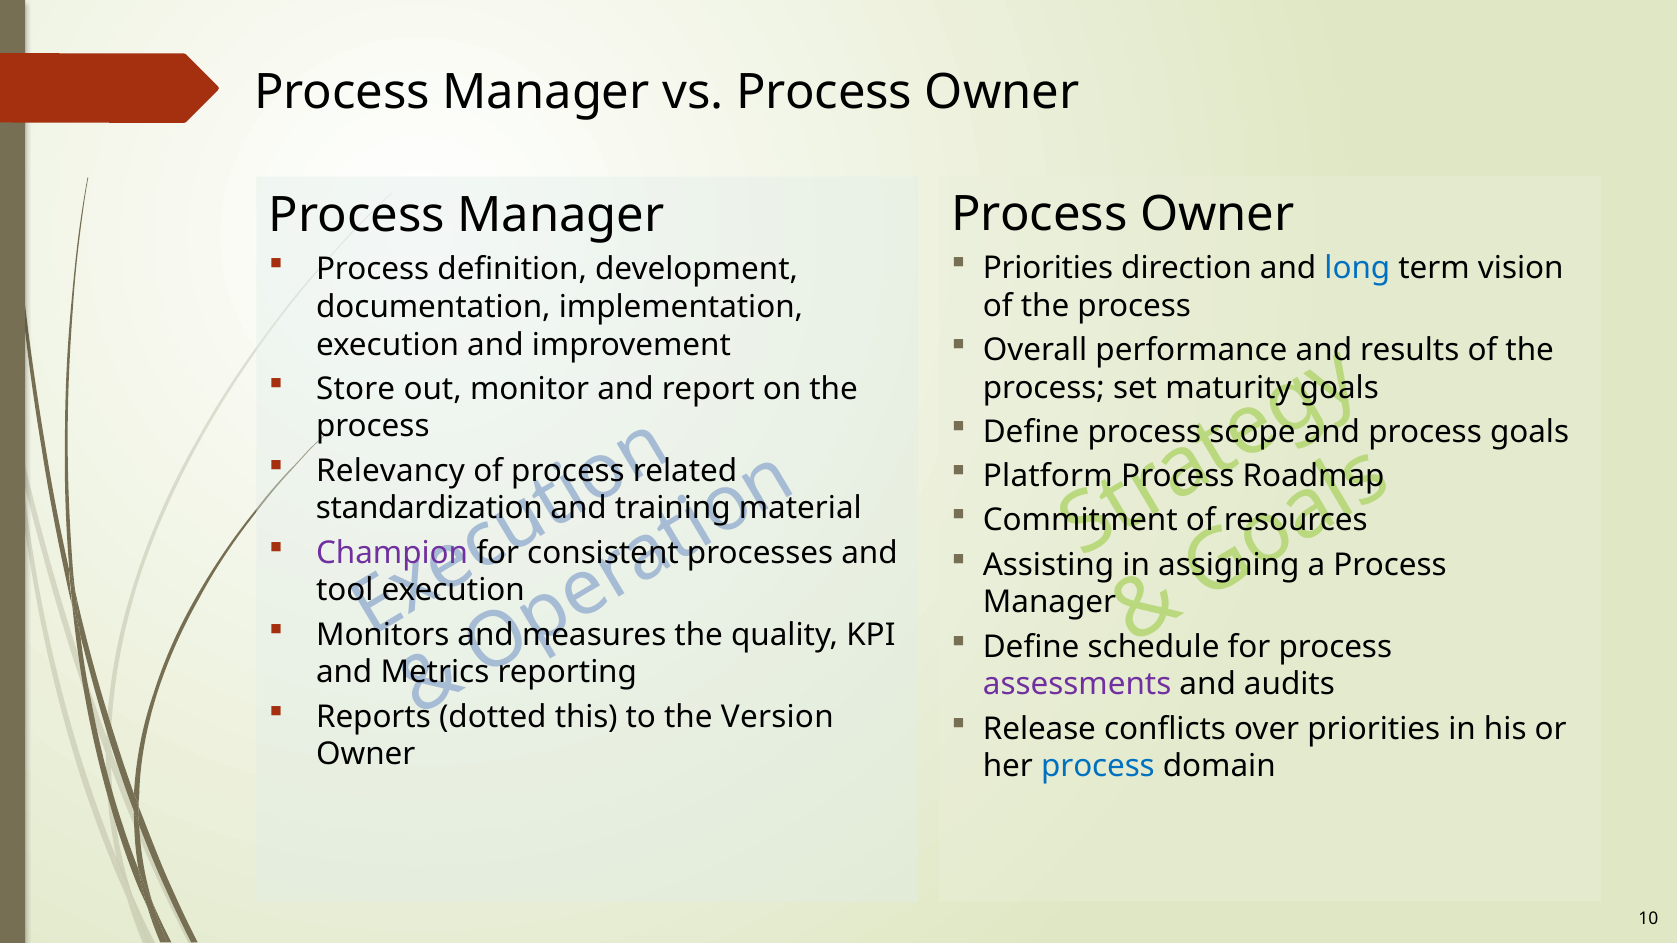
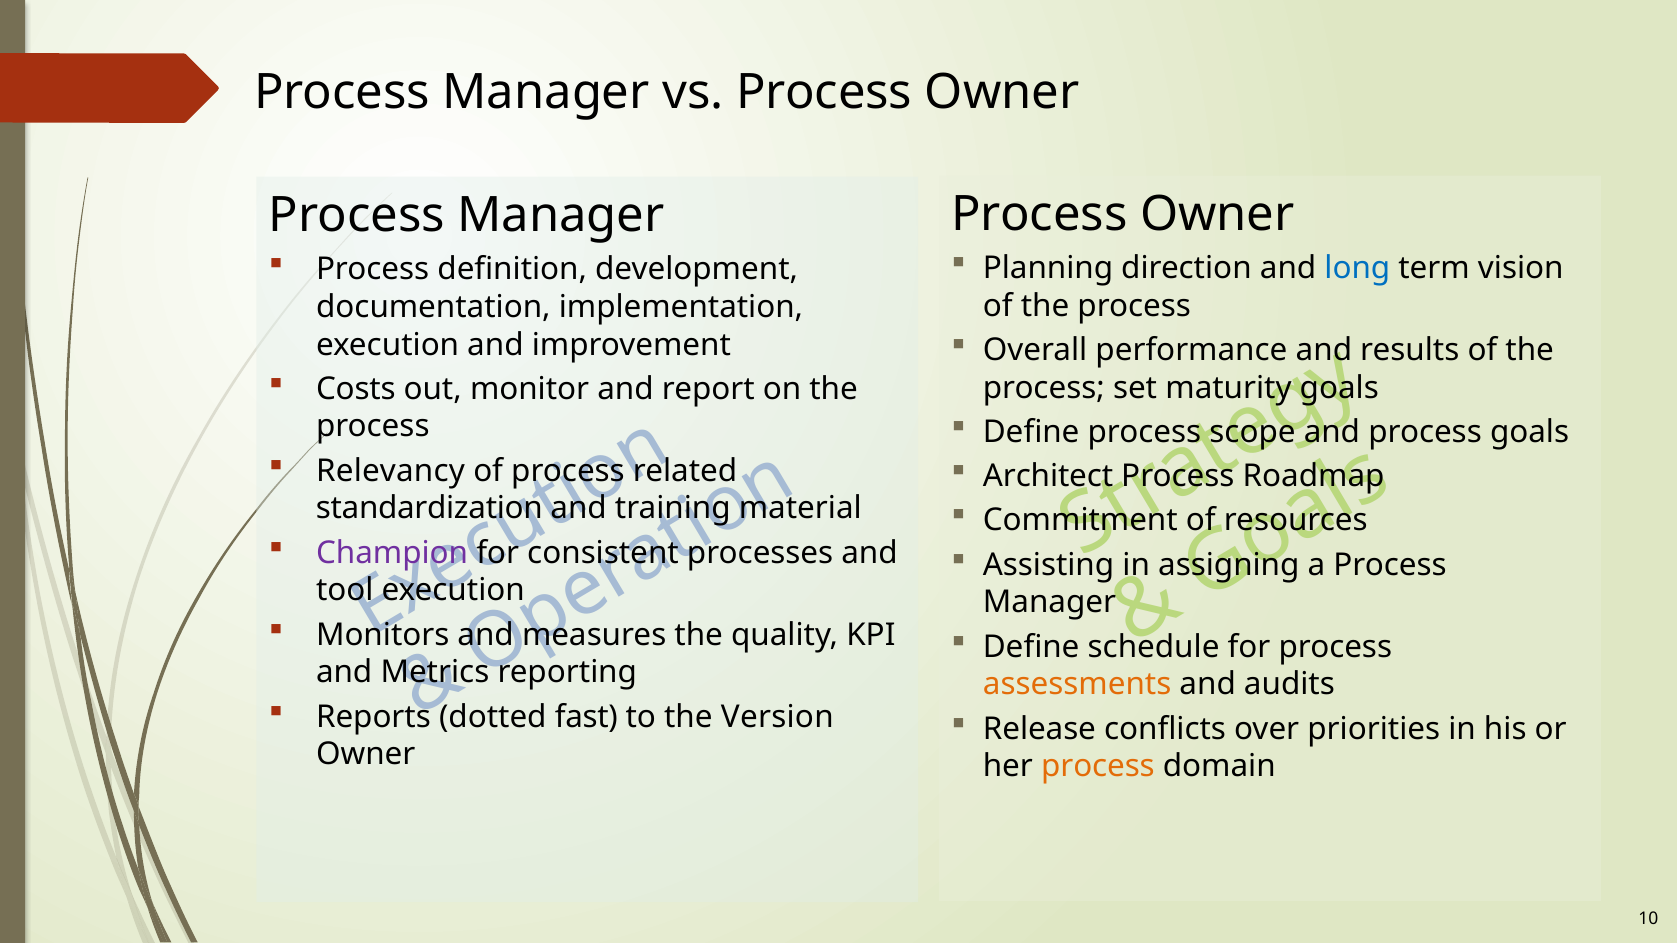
Priorities at (1048, 268): Priorities -> Planning
Store: Store -> Costs
Platform: Platform -> Architect
assessments colour: purple -> orange
this: this -> fast
process at (1098, 767) colour: blue -> orange
